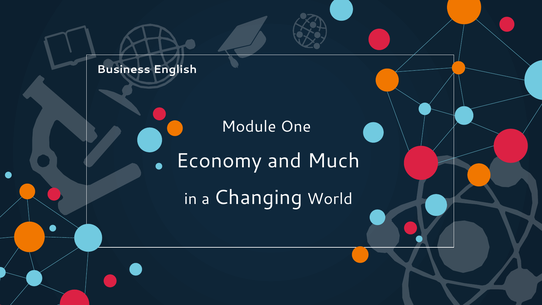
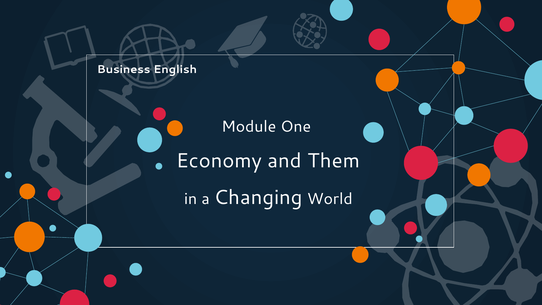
Much: Much -> Them
